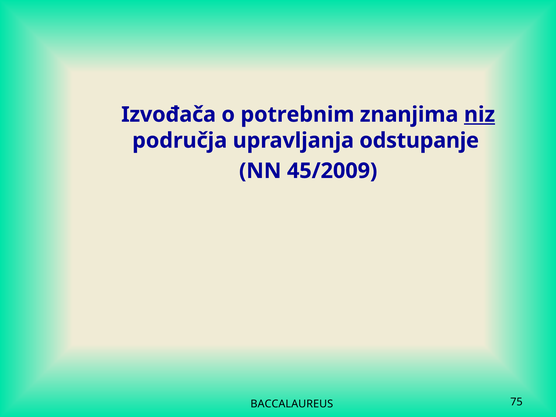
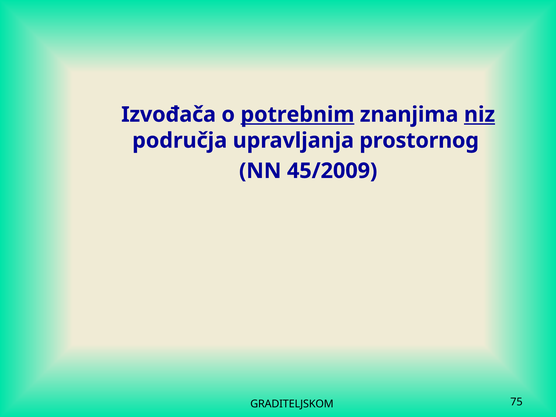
potrebnim underline: none -> present
odstupanje: odstupanje -> prostornog
BACCALAUREUS: BACCALAUREUS -> GRADITELJSKOM
